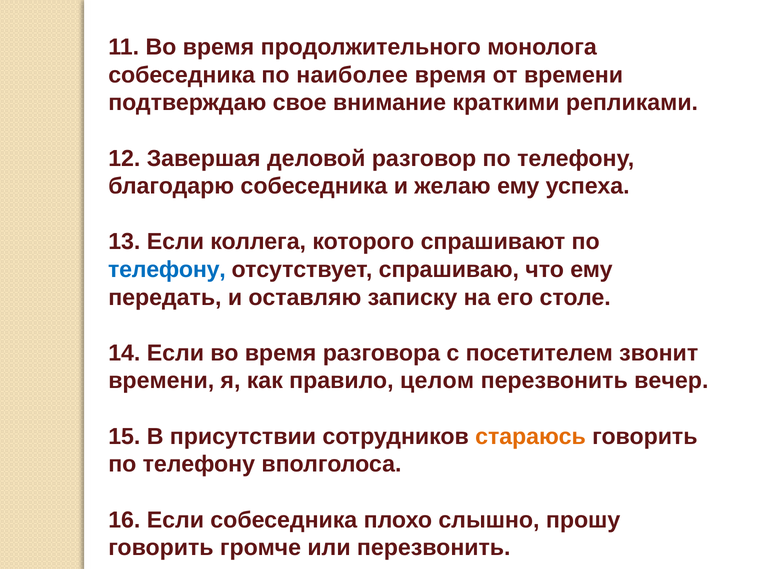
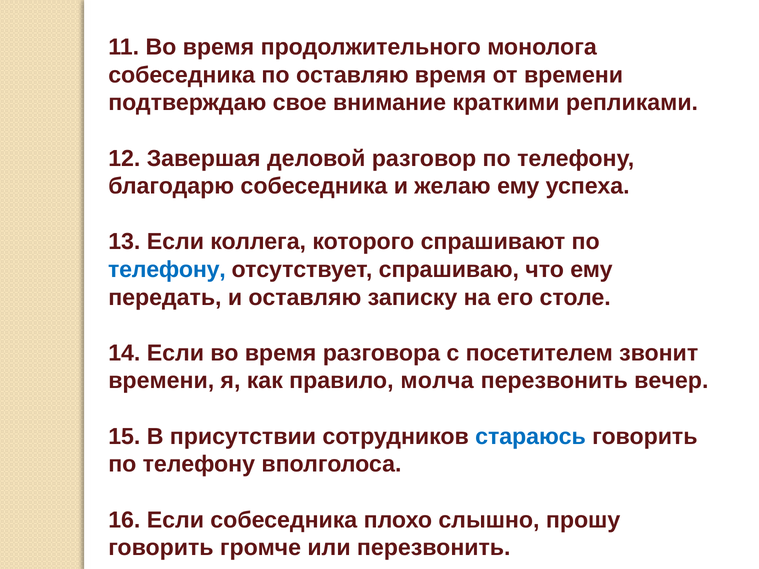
по наиболее: наиболее -> оставляю
целом: целом -> молча
стараюсь colour: orange -> blue
